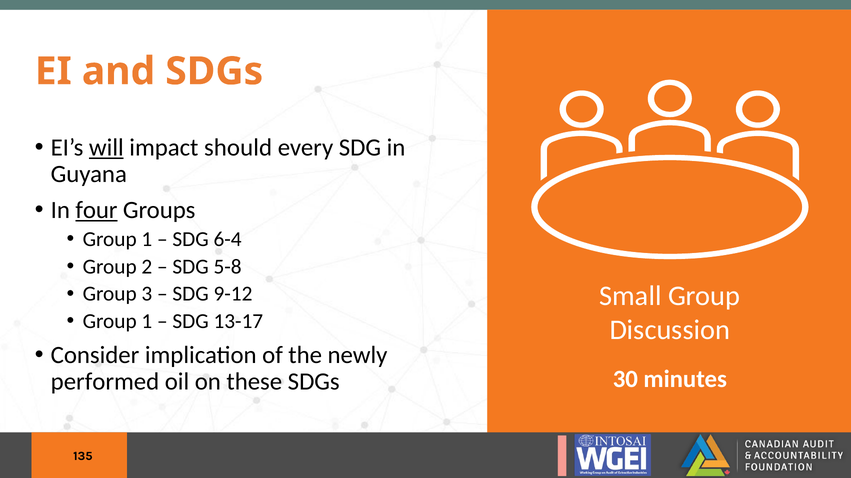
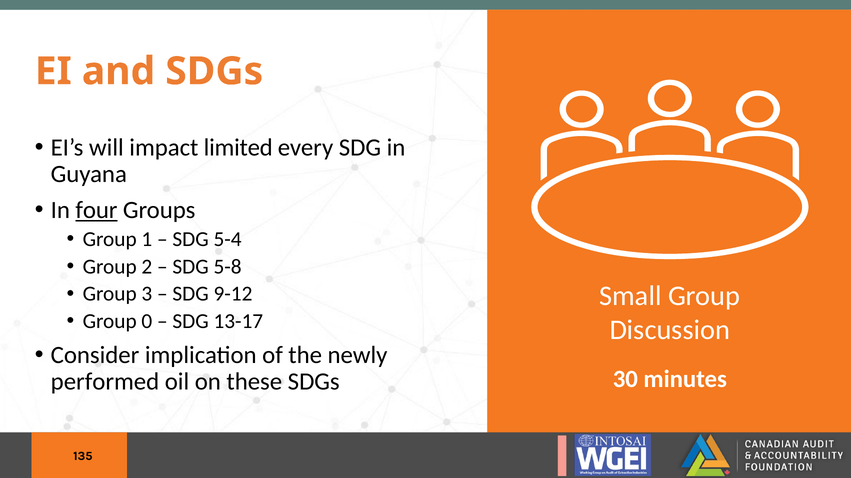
will underline: present -> none
should: should -> limited
6-4: 6-4 -> 5-4
1 at (147, 322): 1 -> 0
